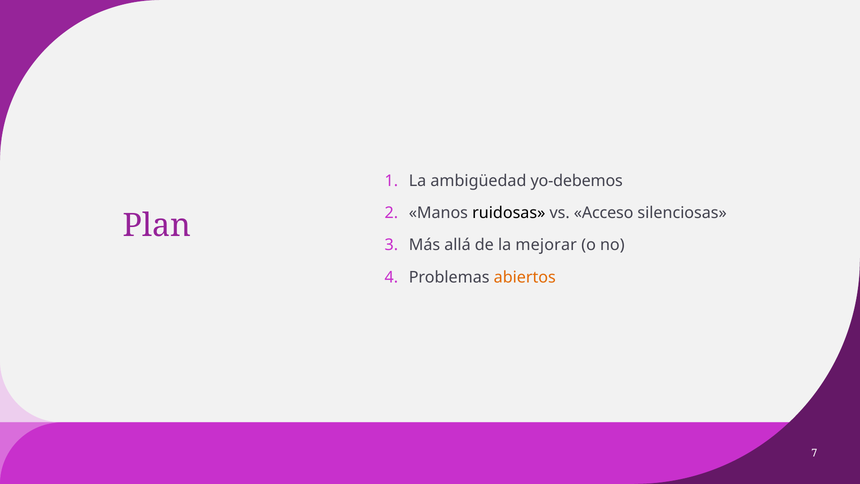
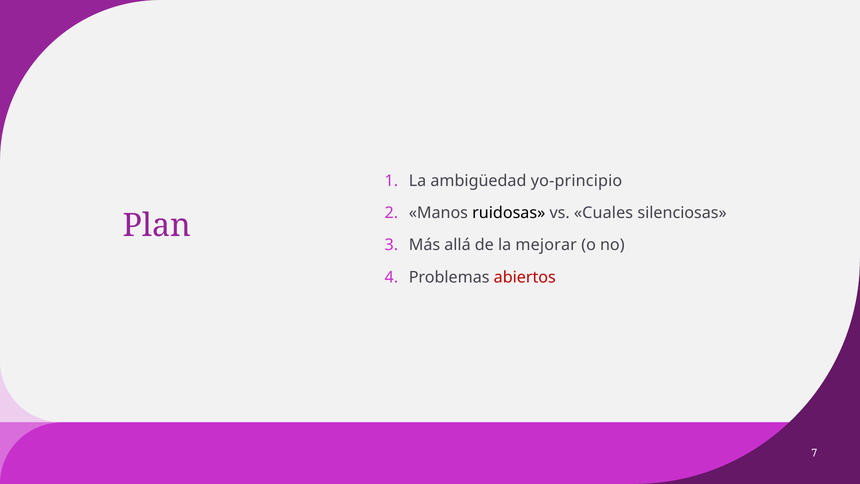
yo-debemos: yo-debemos -> yo-principio
Acceso: Acceso -> Cuales
abiertos colour: orange -> red
